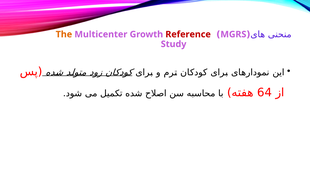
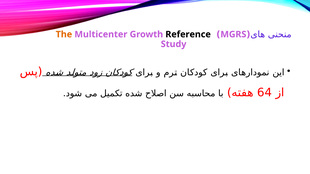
Reference colour: red -> black
